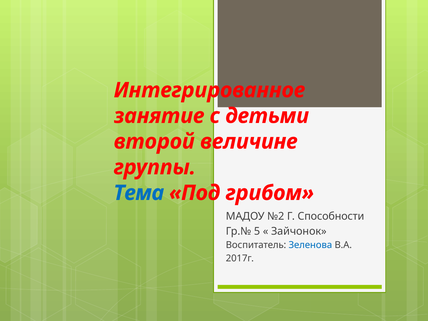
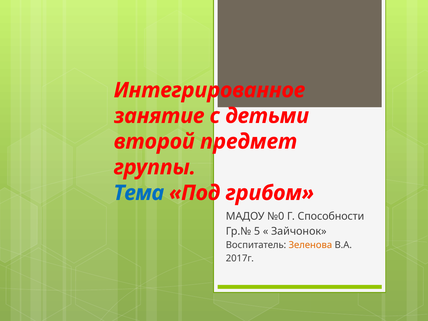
величине: величине -> предмет
№2: №2 -> №0
Зеленова colour: blue -> orange
